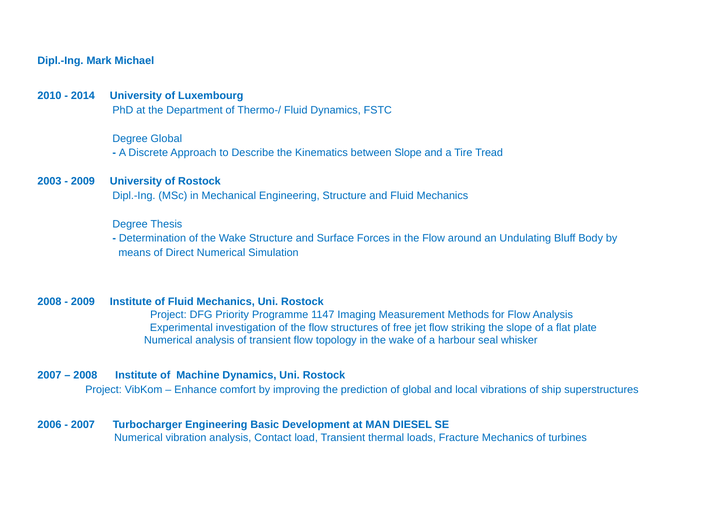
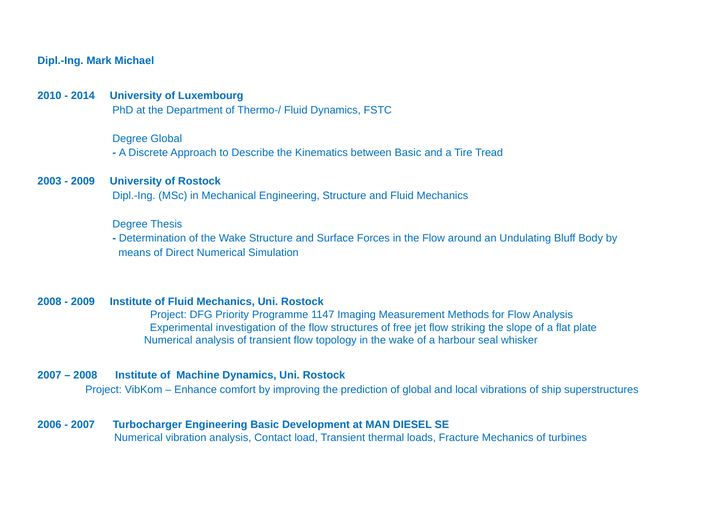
between Slope: Slope -> Basic
